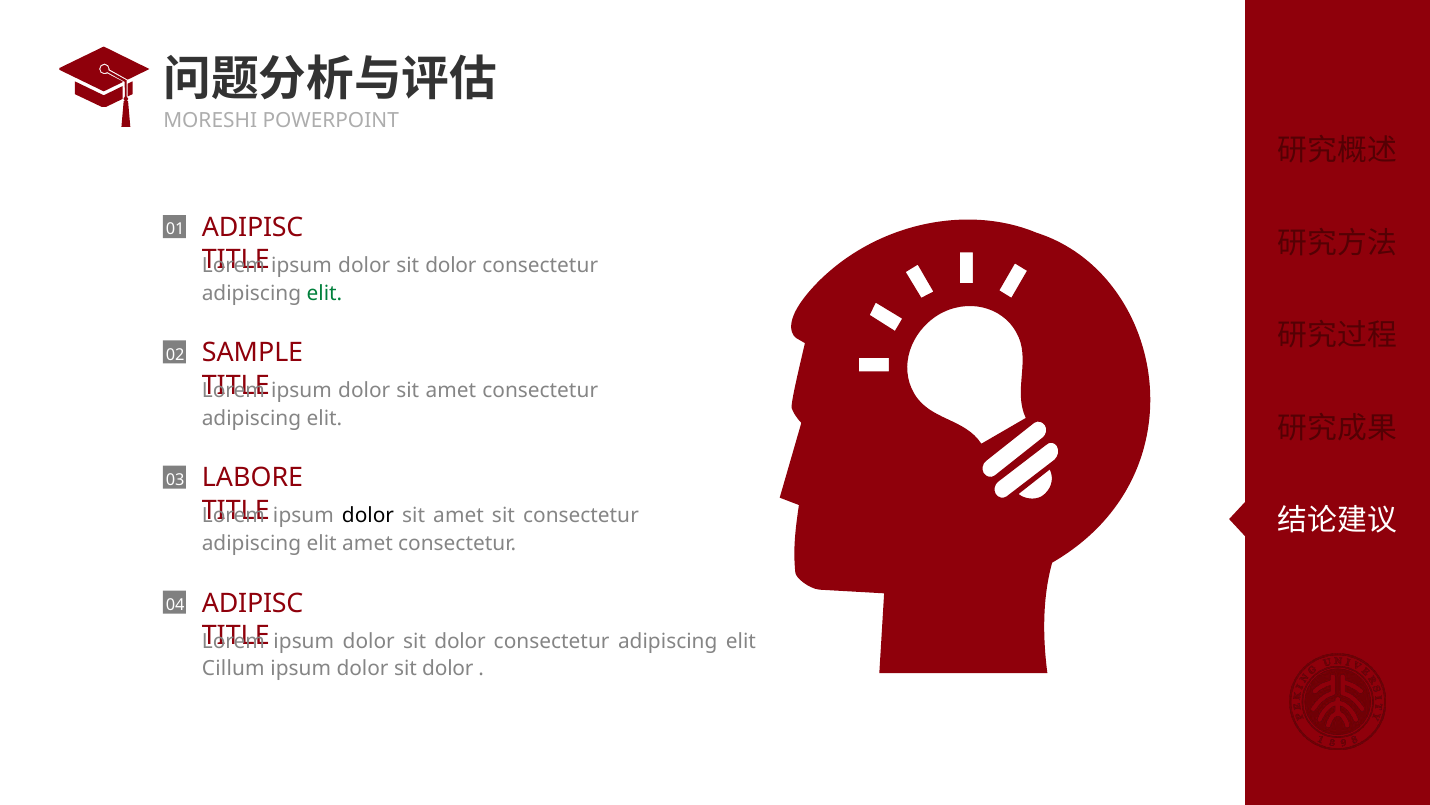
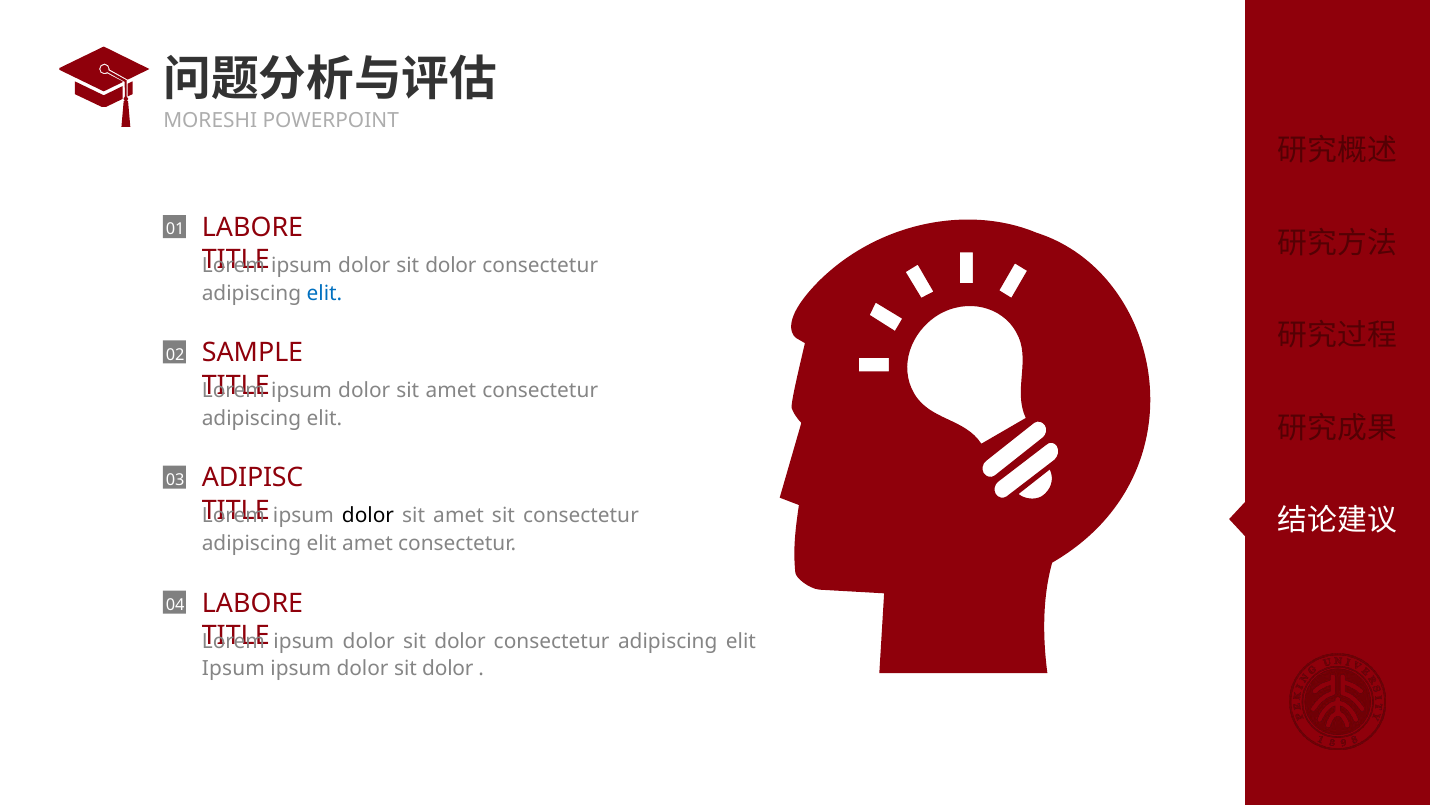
ADIPISC at (253, 228): ADIPISC -> LABORE
elit at (324, 293) colour: green -> blue
LABORE: LABORE -> ADIPISC
ADIPISC at (253, 603): ADIPISC -> LABORE
Cillum at (233, 668): Cillum -> Ipsum
